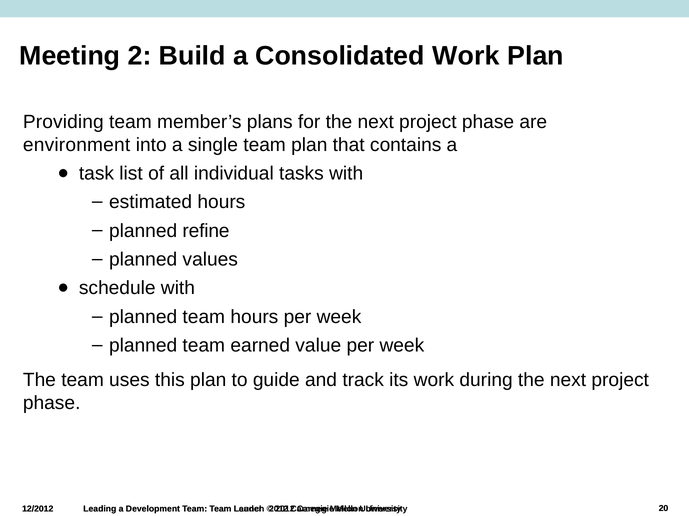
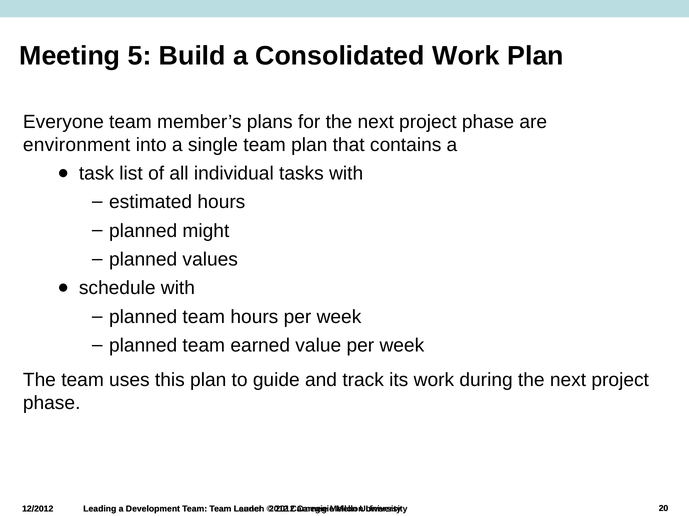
2: 2 -> 5
Providing: Providing -> Everyone
refine: refine -> might
